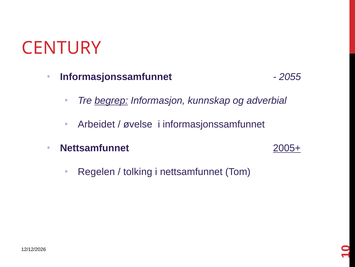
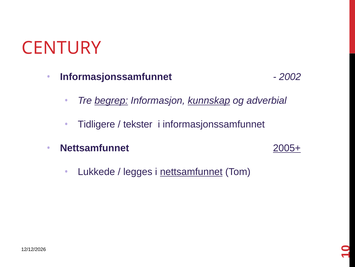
2055: 2055 -> 2002
kunnskap underline: none -> present
Arbeidet: Arbeidet -> Tidligere
øvelse: øvelse -> tekster
Regelen: Regelen -> Lukkede
tolking: tolking -> legges
nettsamfunnet at (191, 171) underline: none -> present
